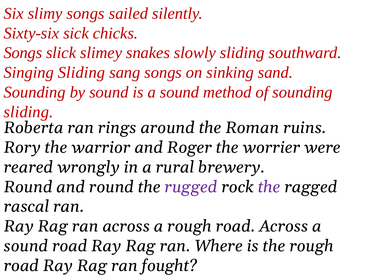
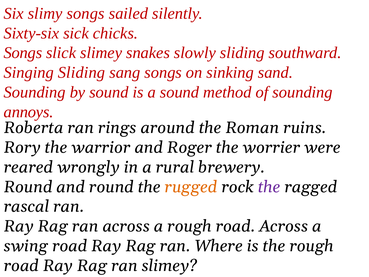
sliding at (28, 112): sliding -> annoys
rugged colour: purple -> orange
sound at (26, 246): sound -> swing
ran fought: fought -> slimey
